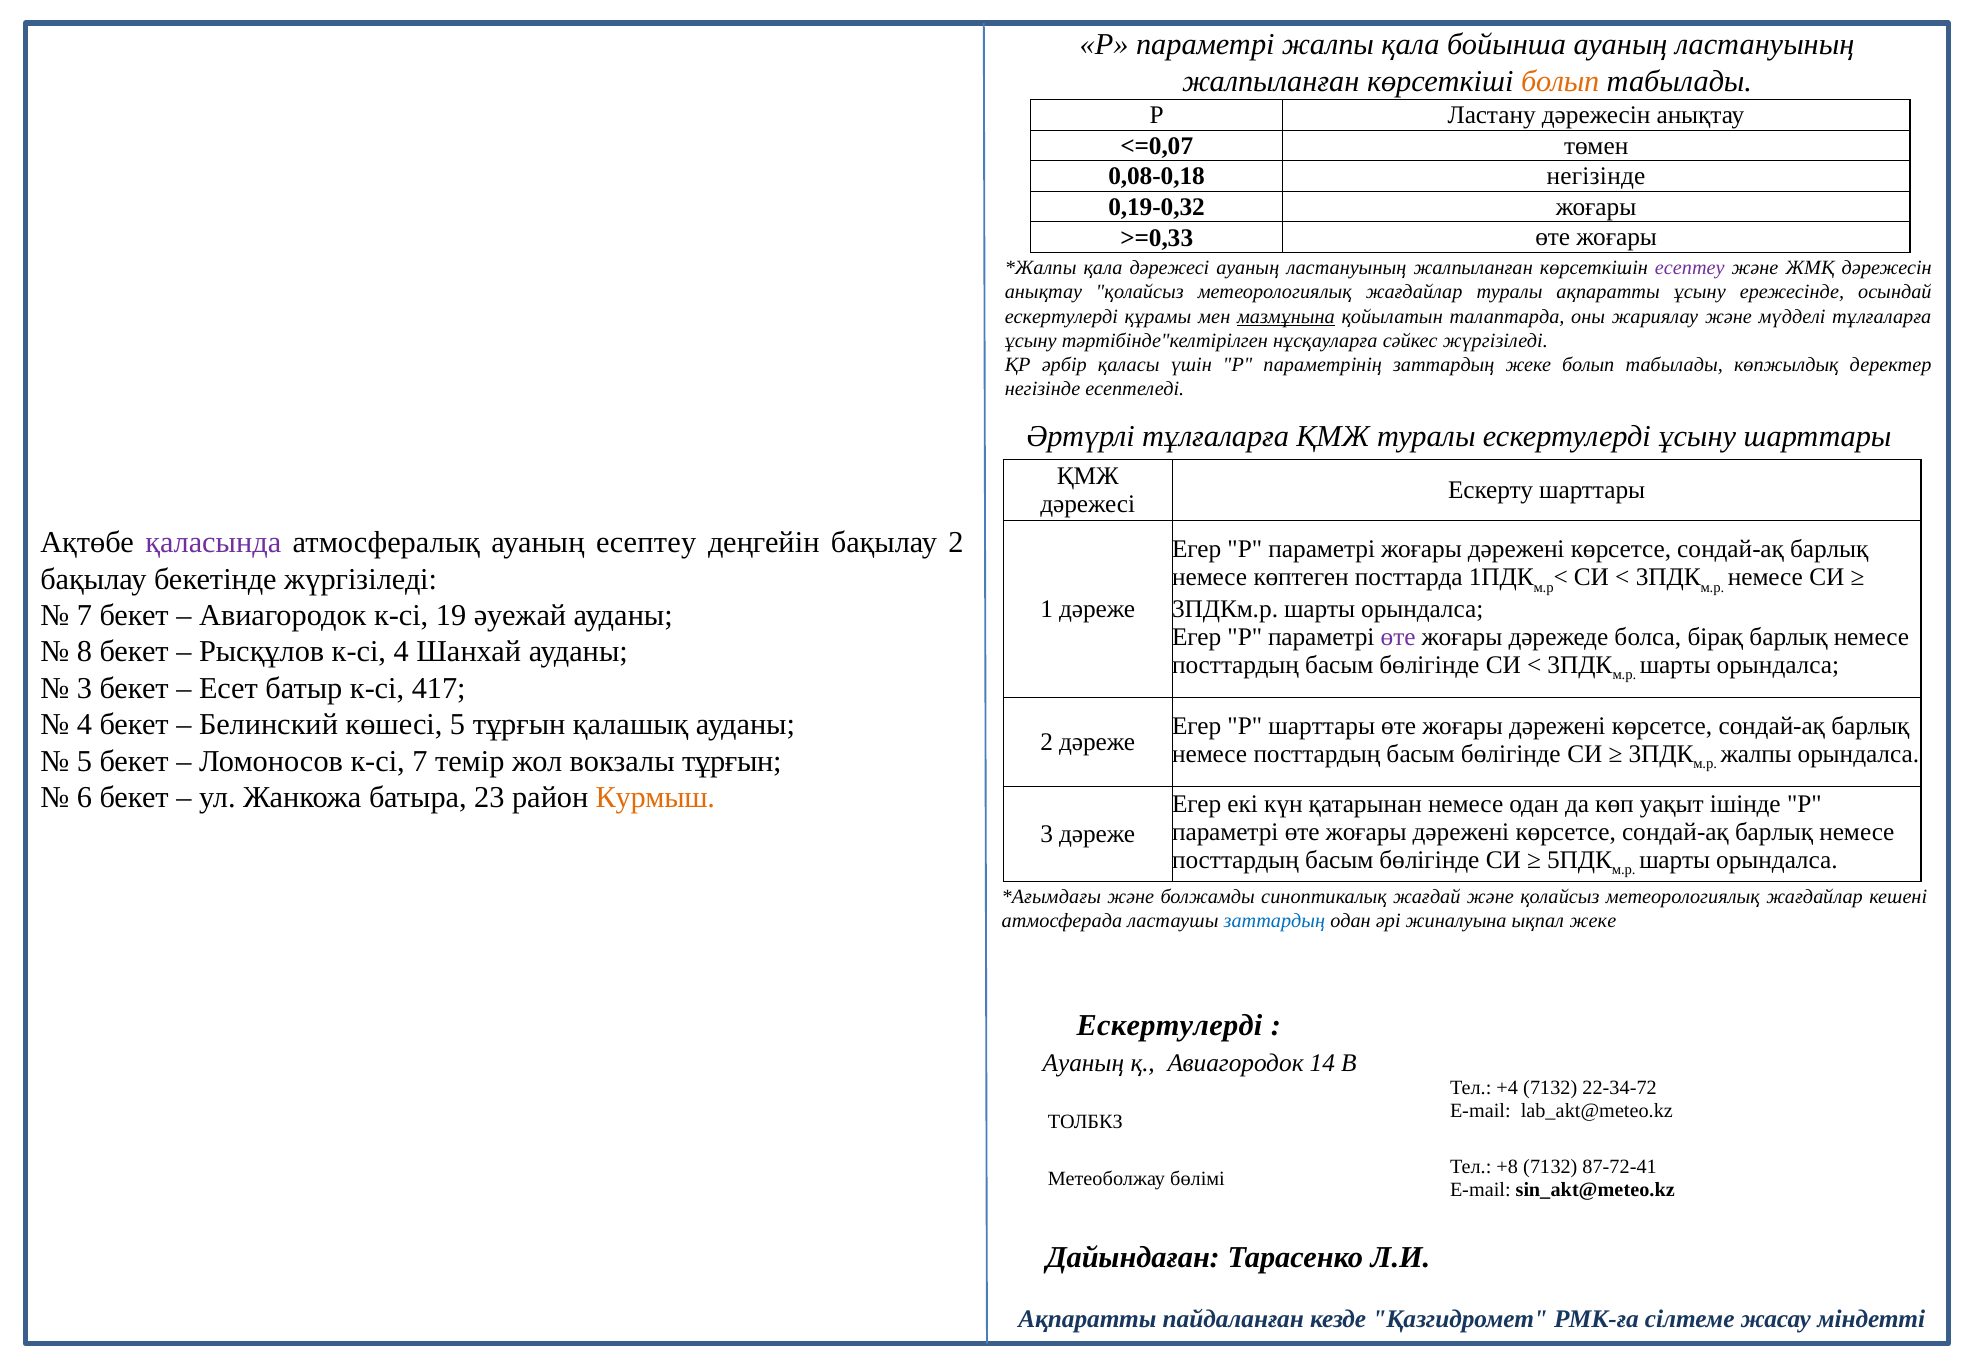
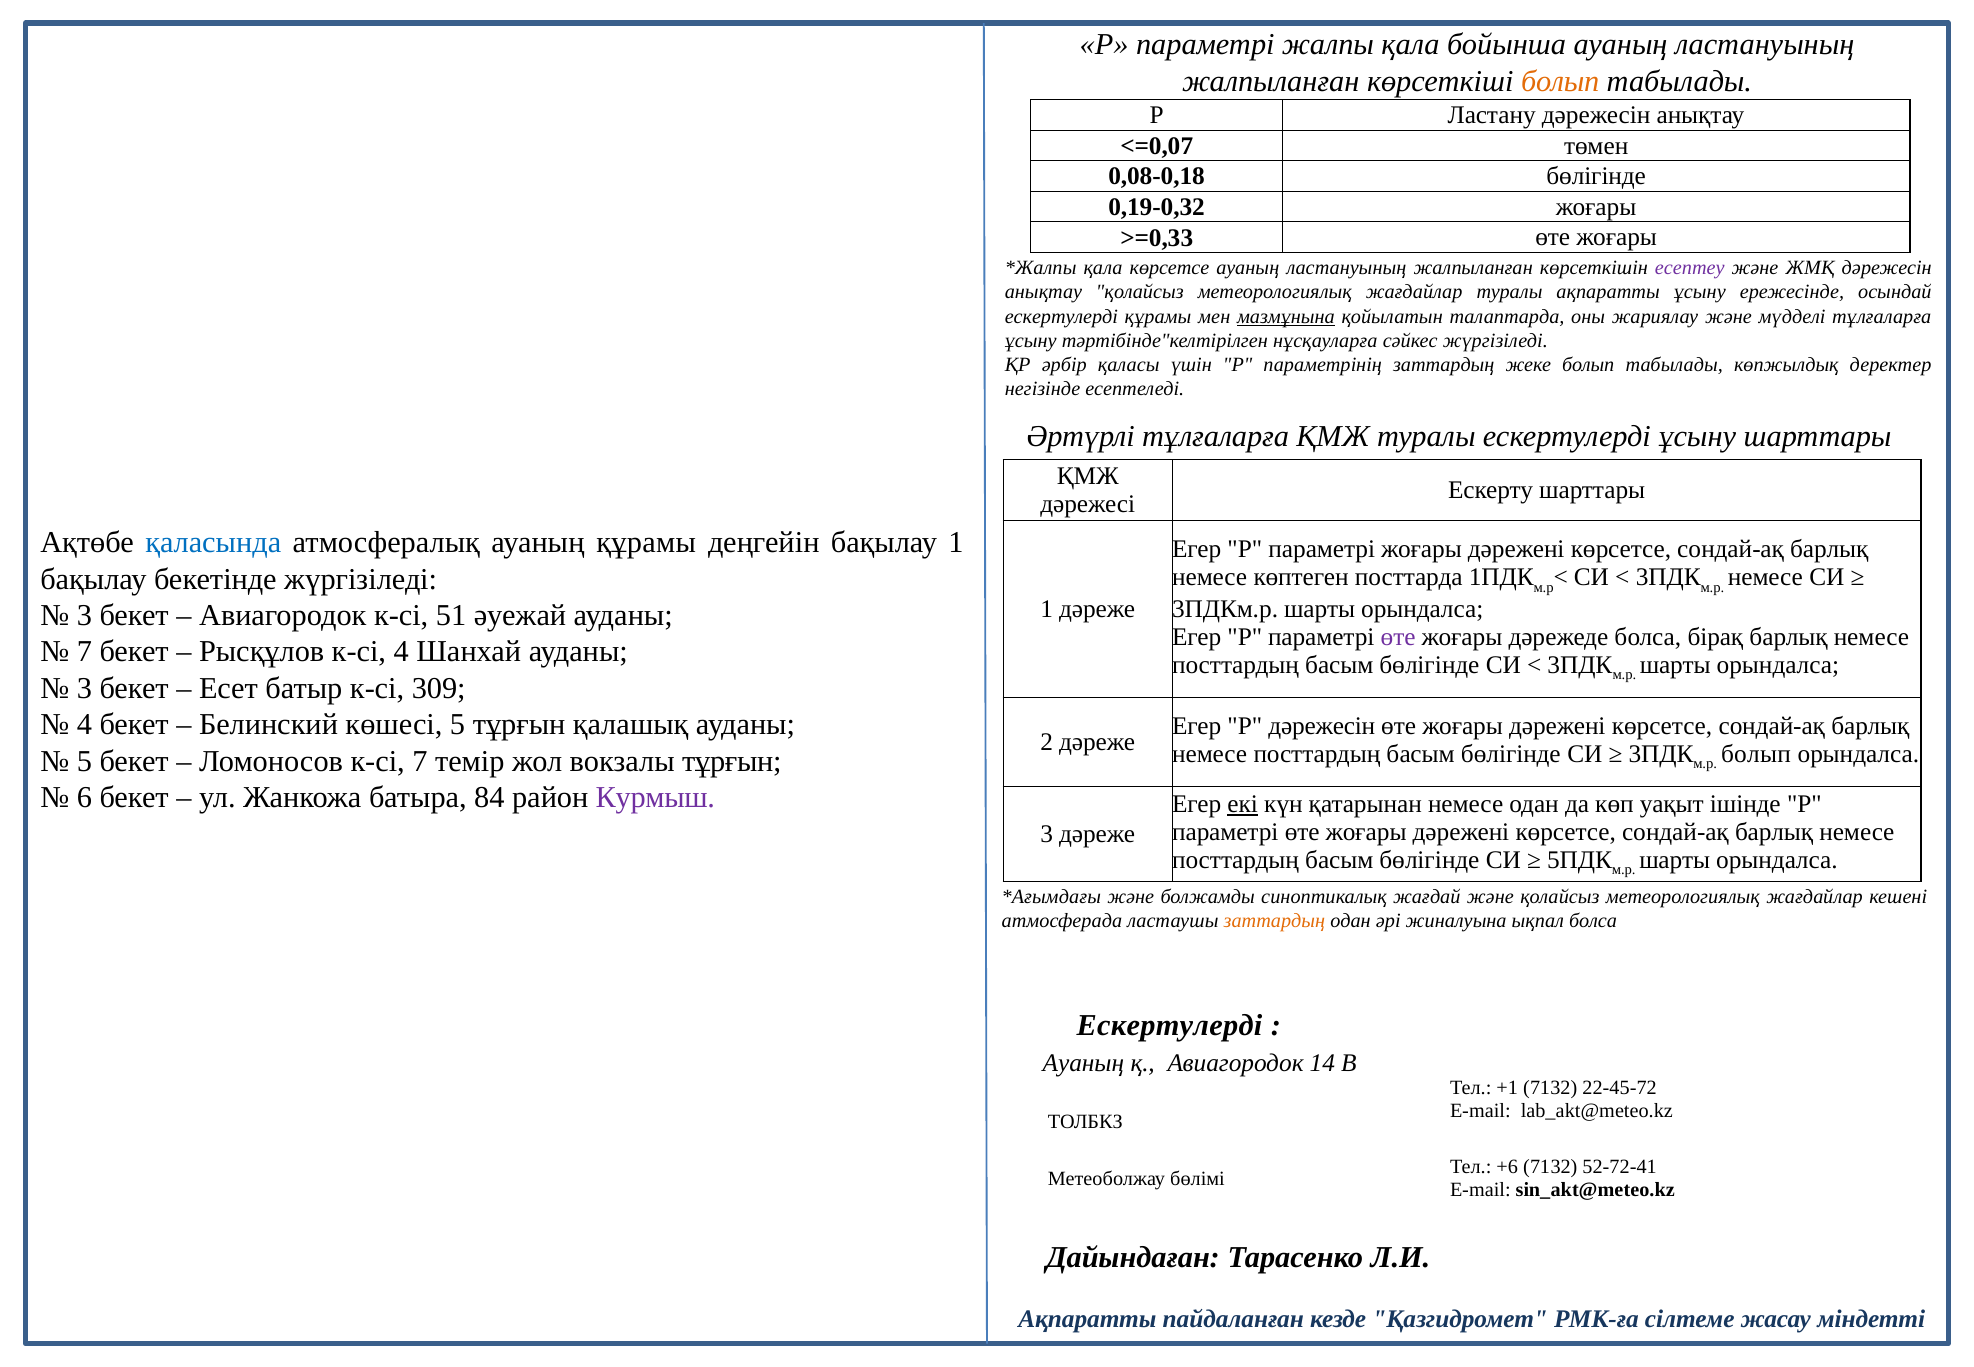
0,08-0,18 негізінде: негізінде -> бөлігінде
қала дәрежесі: дәрежесі -> көрсетсе
қаласында colour: purple -> blue
ауаның есептеу: есептеу -> құрамы
бақылау 2: 2 -> 1
7 at (84, 615): 7 -> 3
19: 19 -> 51
8 at (84, 652): 8 -> 7
417: 417 -> 309
Р шарттары: шарттары -> дәрежесін
жалпы at (1756, 754): жалпы -> болып
23: 23 -> 84
Курмыш colour: orange -> purple
екі underline: none -> present
заттардың at (1274, 920) colour: blue -> orange
ықпал жеке: жеке -> болса
+4: +4 -> +1
22-34-72: 22-34-72 -> 22-45-72
+8: +8 -> +6
87-72-41: 87-72-41 -> 52-72-41
